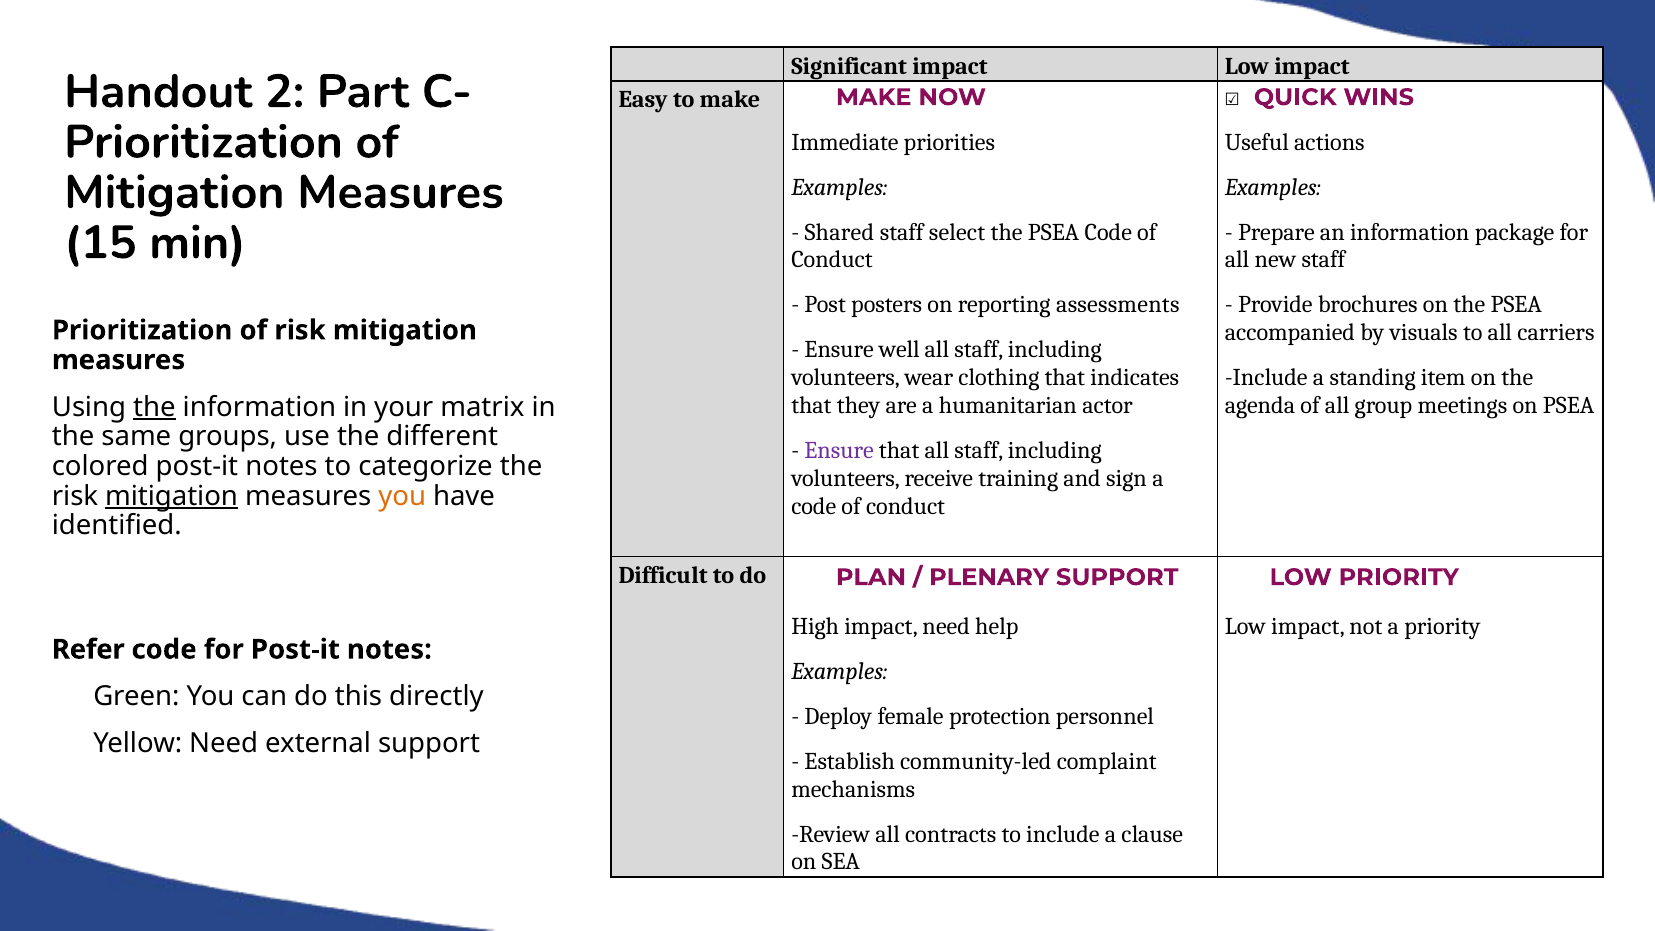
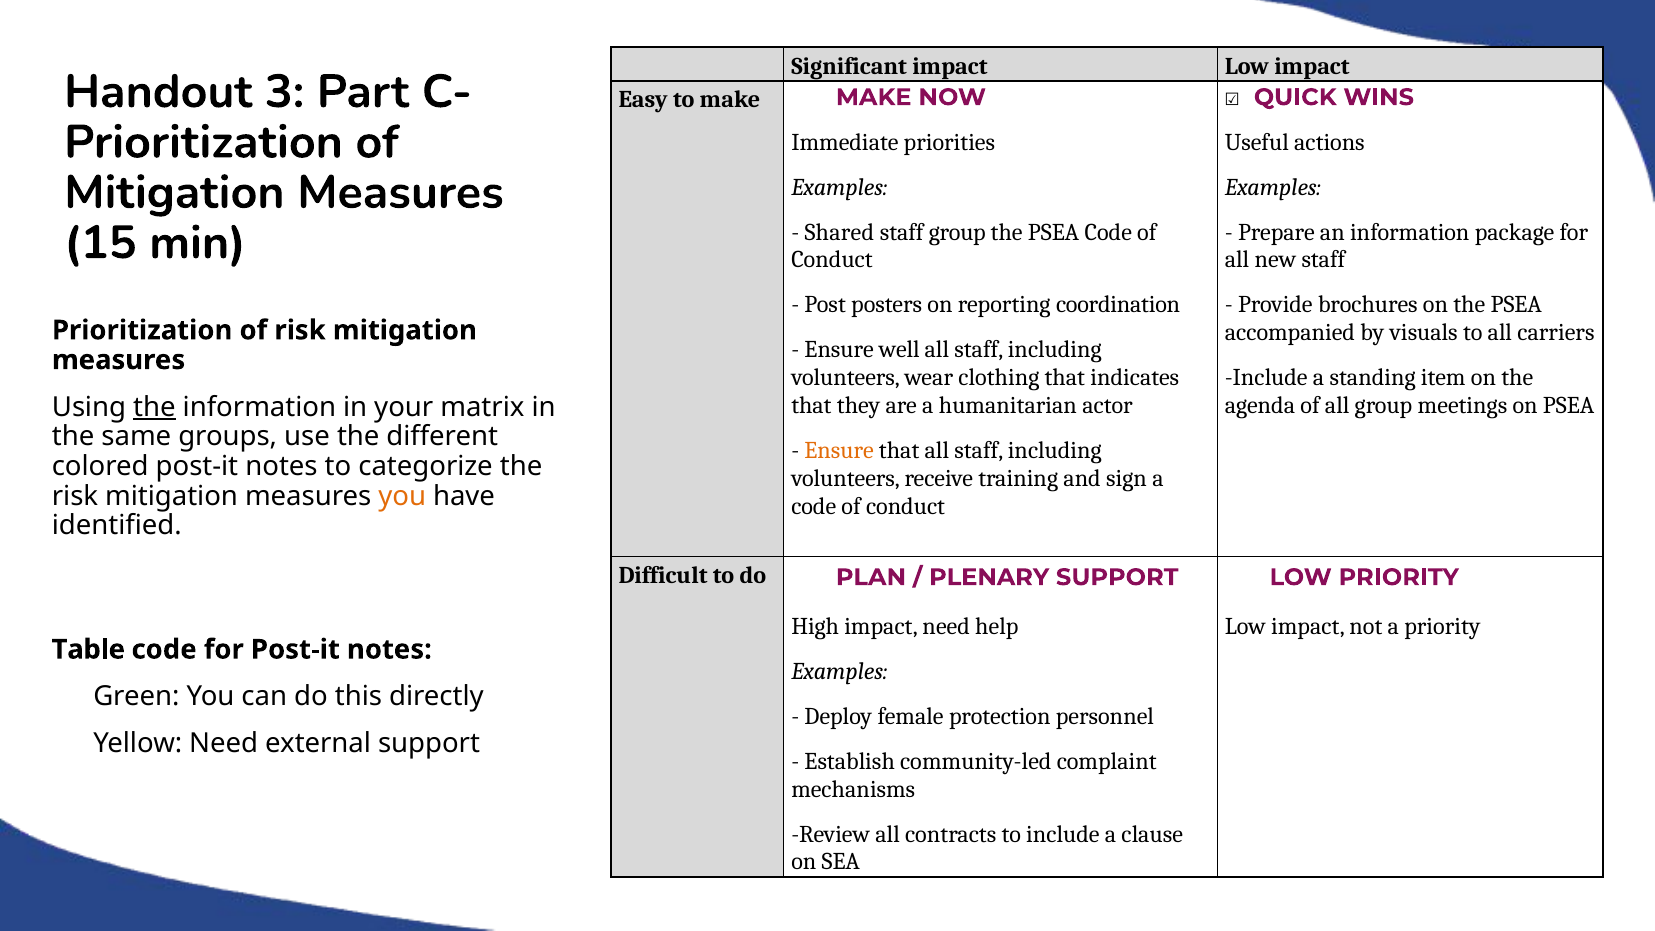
2: 2 -> 3
staff select: select -> group
assessments: assessments -> coordination
Ensure at (839, 451) colour: purple -> orange
mitigation at (172, 496) underline: present -> none
Refer: Refer -> Table
